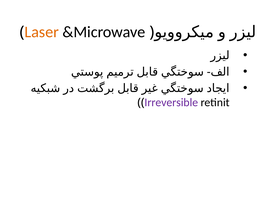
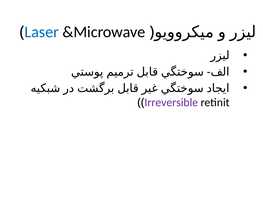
Laser colour: orange -> blue
